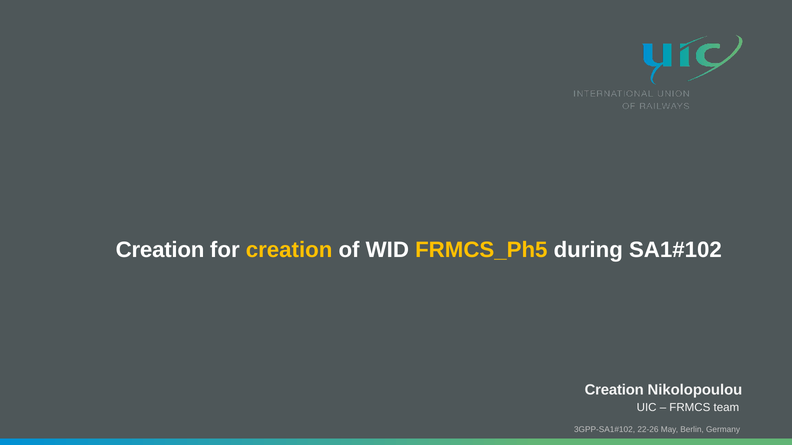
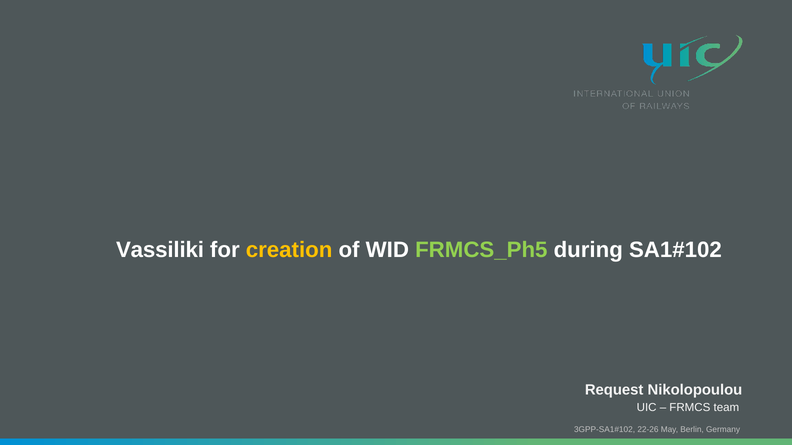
Creation at (160, 250): Creation -> Vassiliki
FRMCS_Ph5 colour: yellow -> light green
Creation at (614, 390): Creation -> Request
